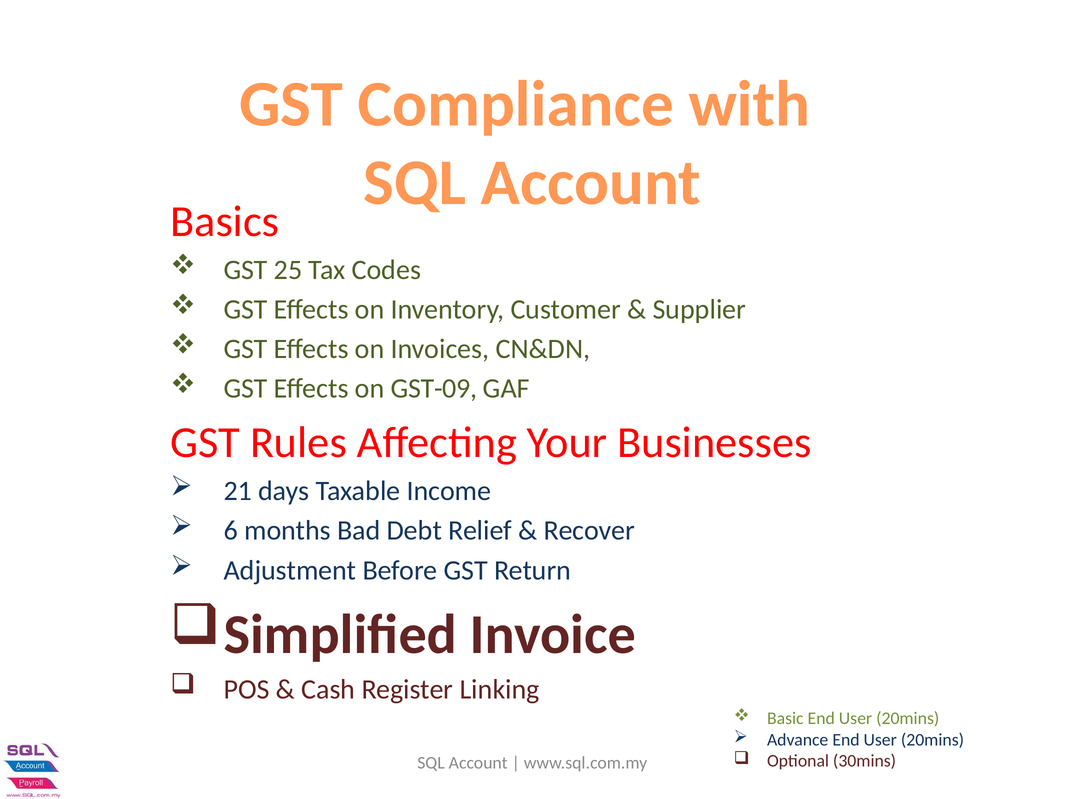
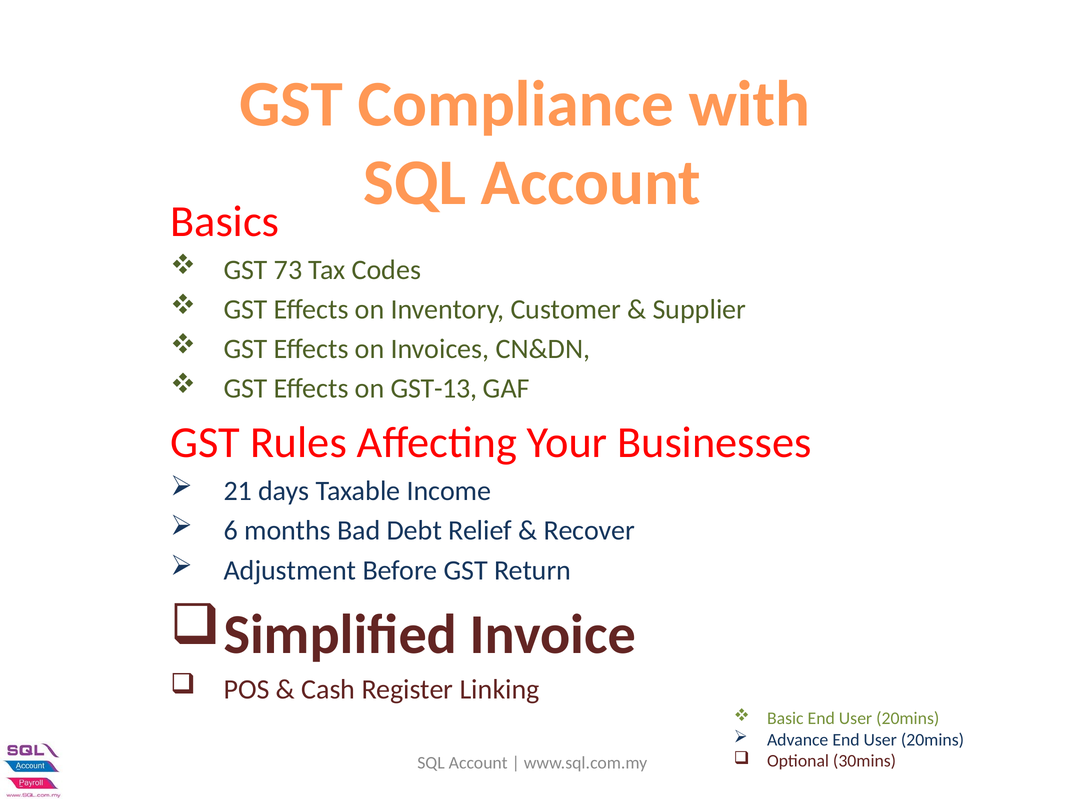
25: 25 -> 73
GST-09: GST-09 -> GST-13
